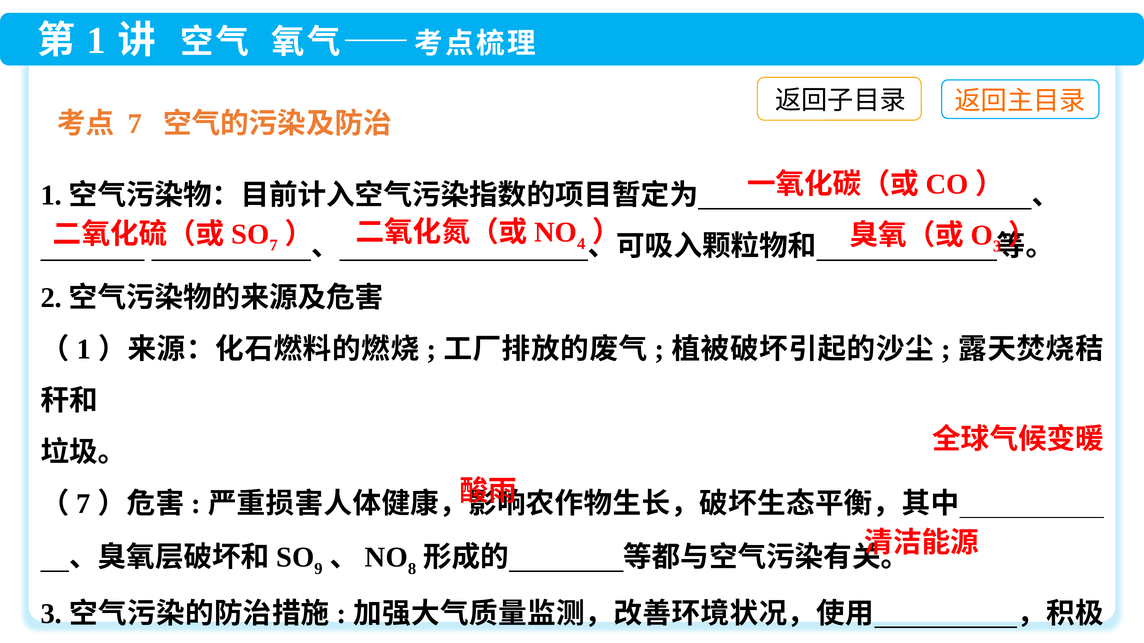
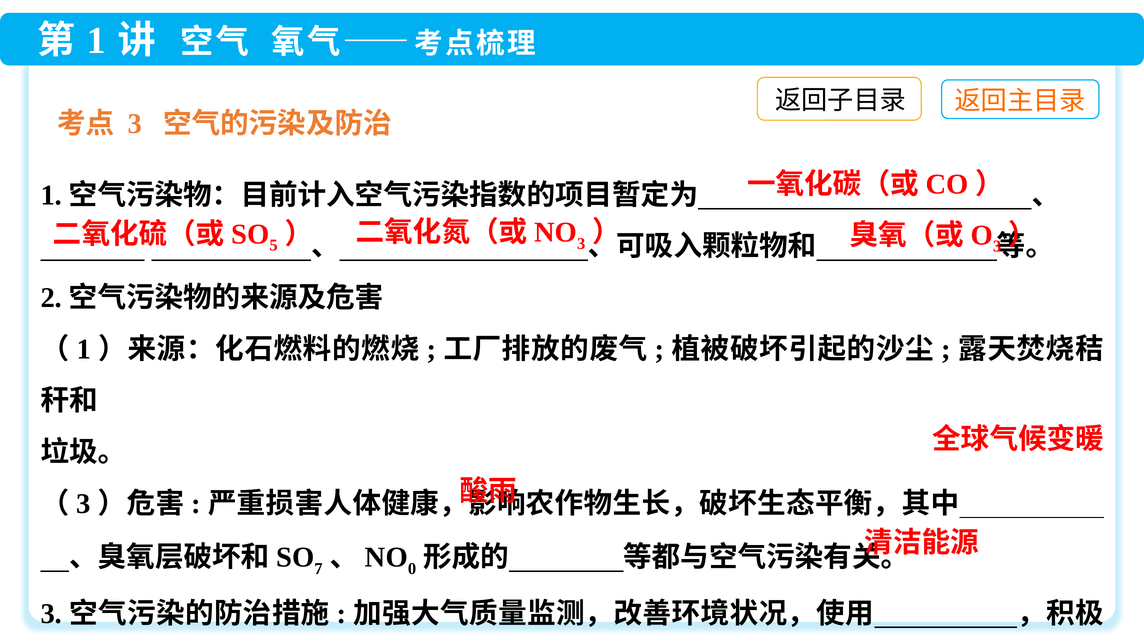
7 at (135, 124): 7 -> 3
7 at (274, 245): 7 -> 5
4 at (581, 244): 4 -> 3
7 at (84, 504): 7 -> 3
9: 9 -> 7
8: 8 -> 0
